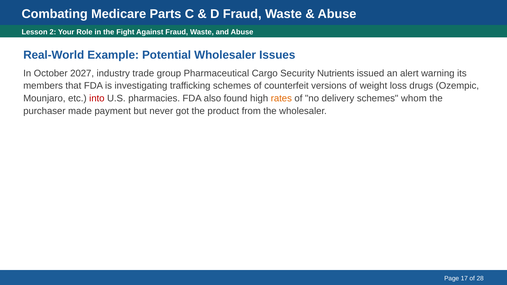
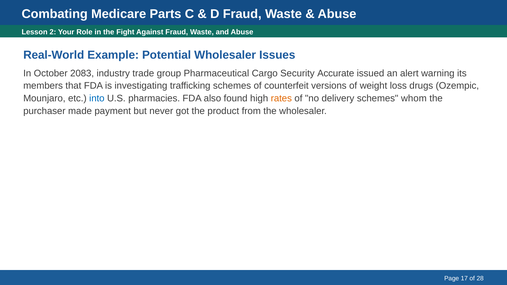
2027: 2027 -> 2083
Nutrients: Nutrients -> Accurate
into colour: red -> blue
